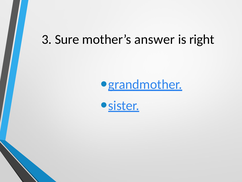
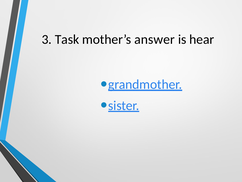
Sure: Sure -> Task
right: right -> hear
